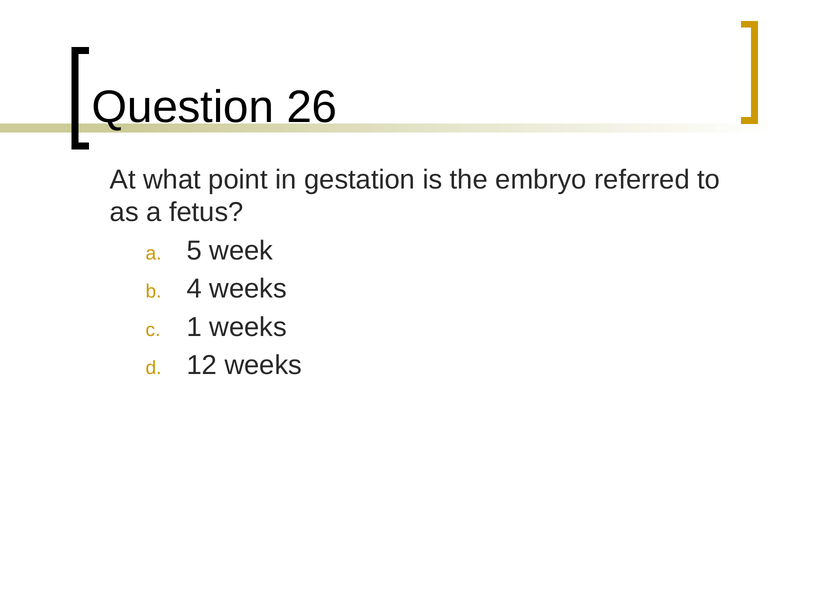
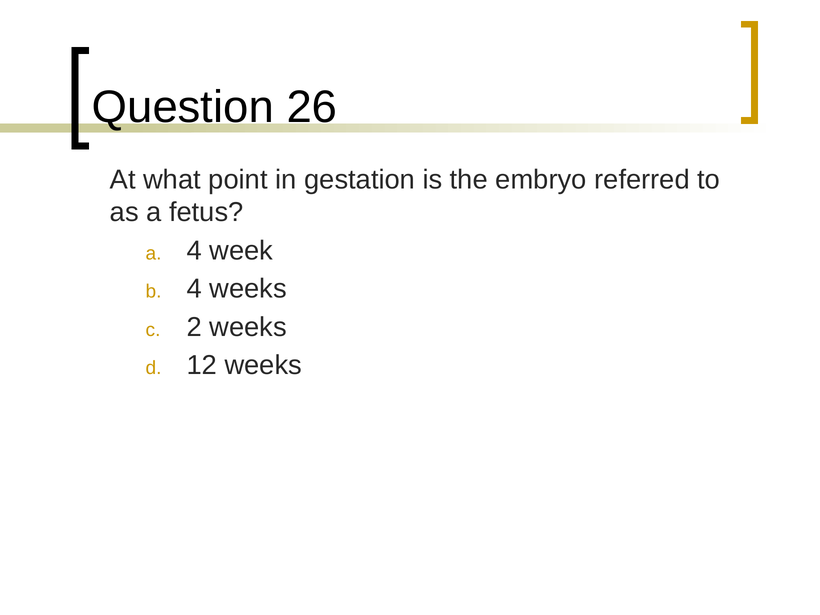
a 5: 5 -> 4
1: 1 -> 2
